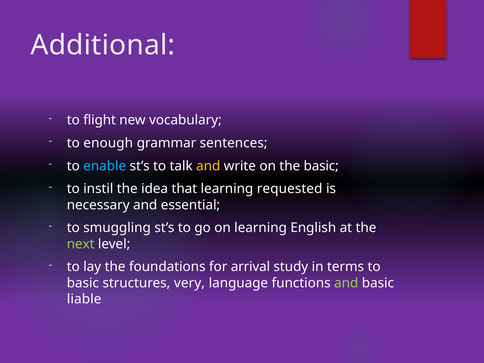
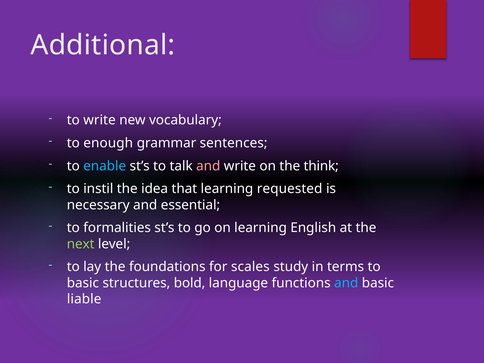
to flight: flight -> write
and at (208, 166) colour: yellow -> pink
the basic: basic -> think
smuggling: smuggling -> formalities
arrival: arrival -> scales
very: very -> bold
and at (346, 283) colour: light green -> light blue
